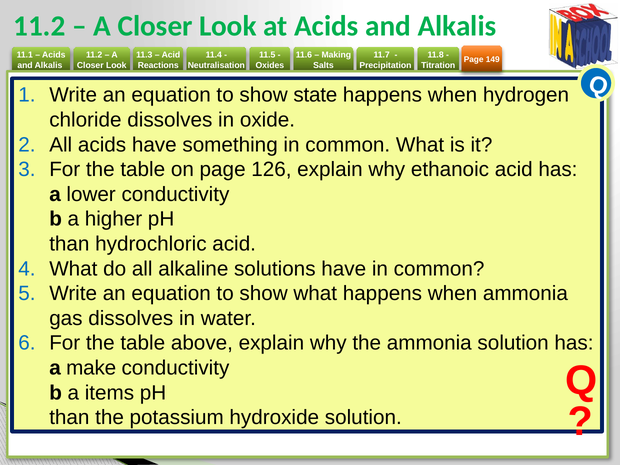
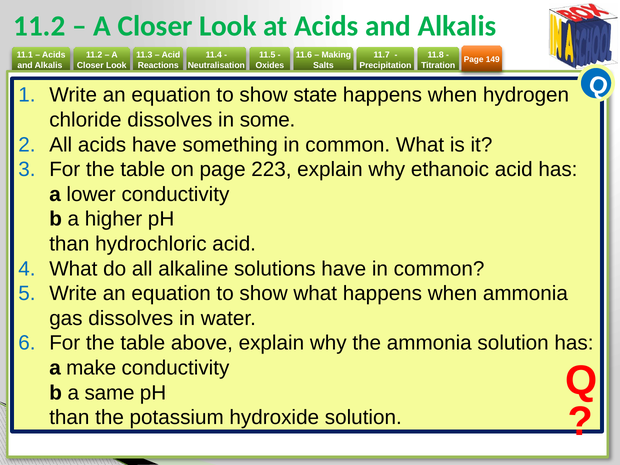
oxide: oxide -> some
126: 126 -> 223
items: items -> same
